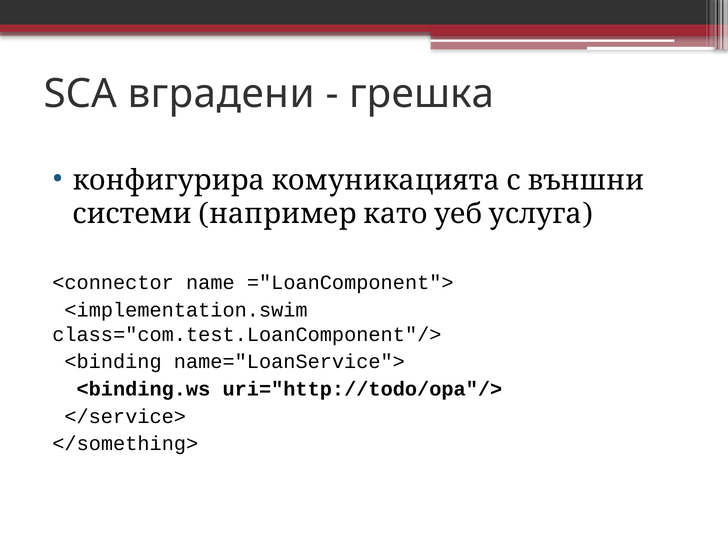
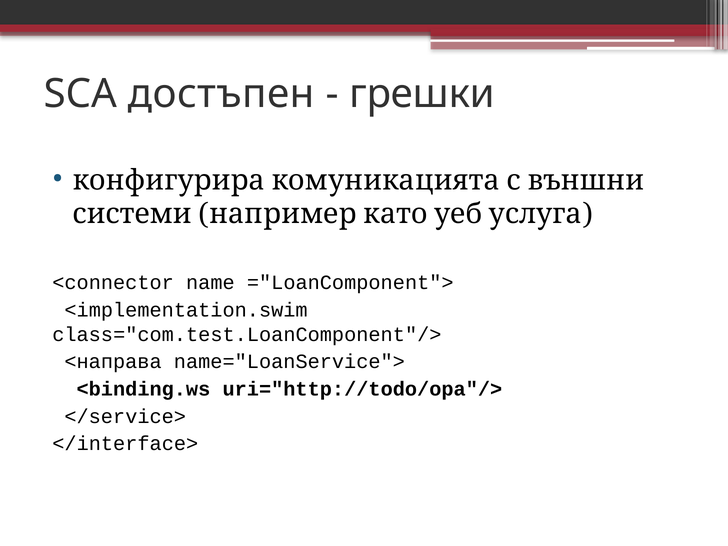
вградени: вградени -> достъпен
грешка: грешка -> грешки
<binding: <binding -> <направа
</something>: </something> -> </interface>
